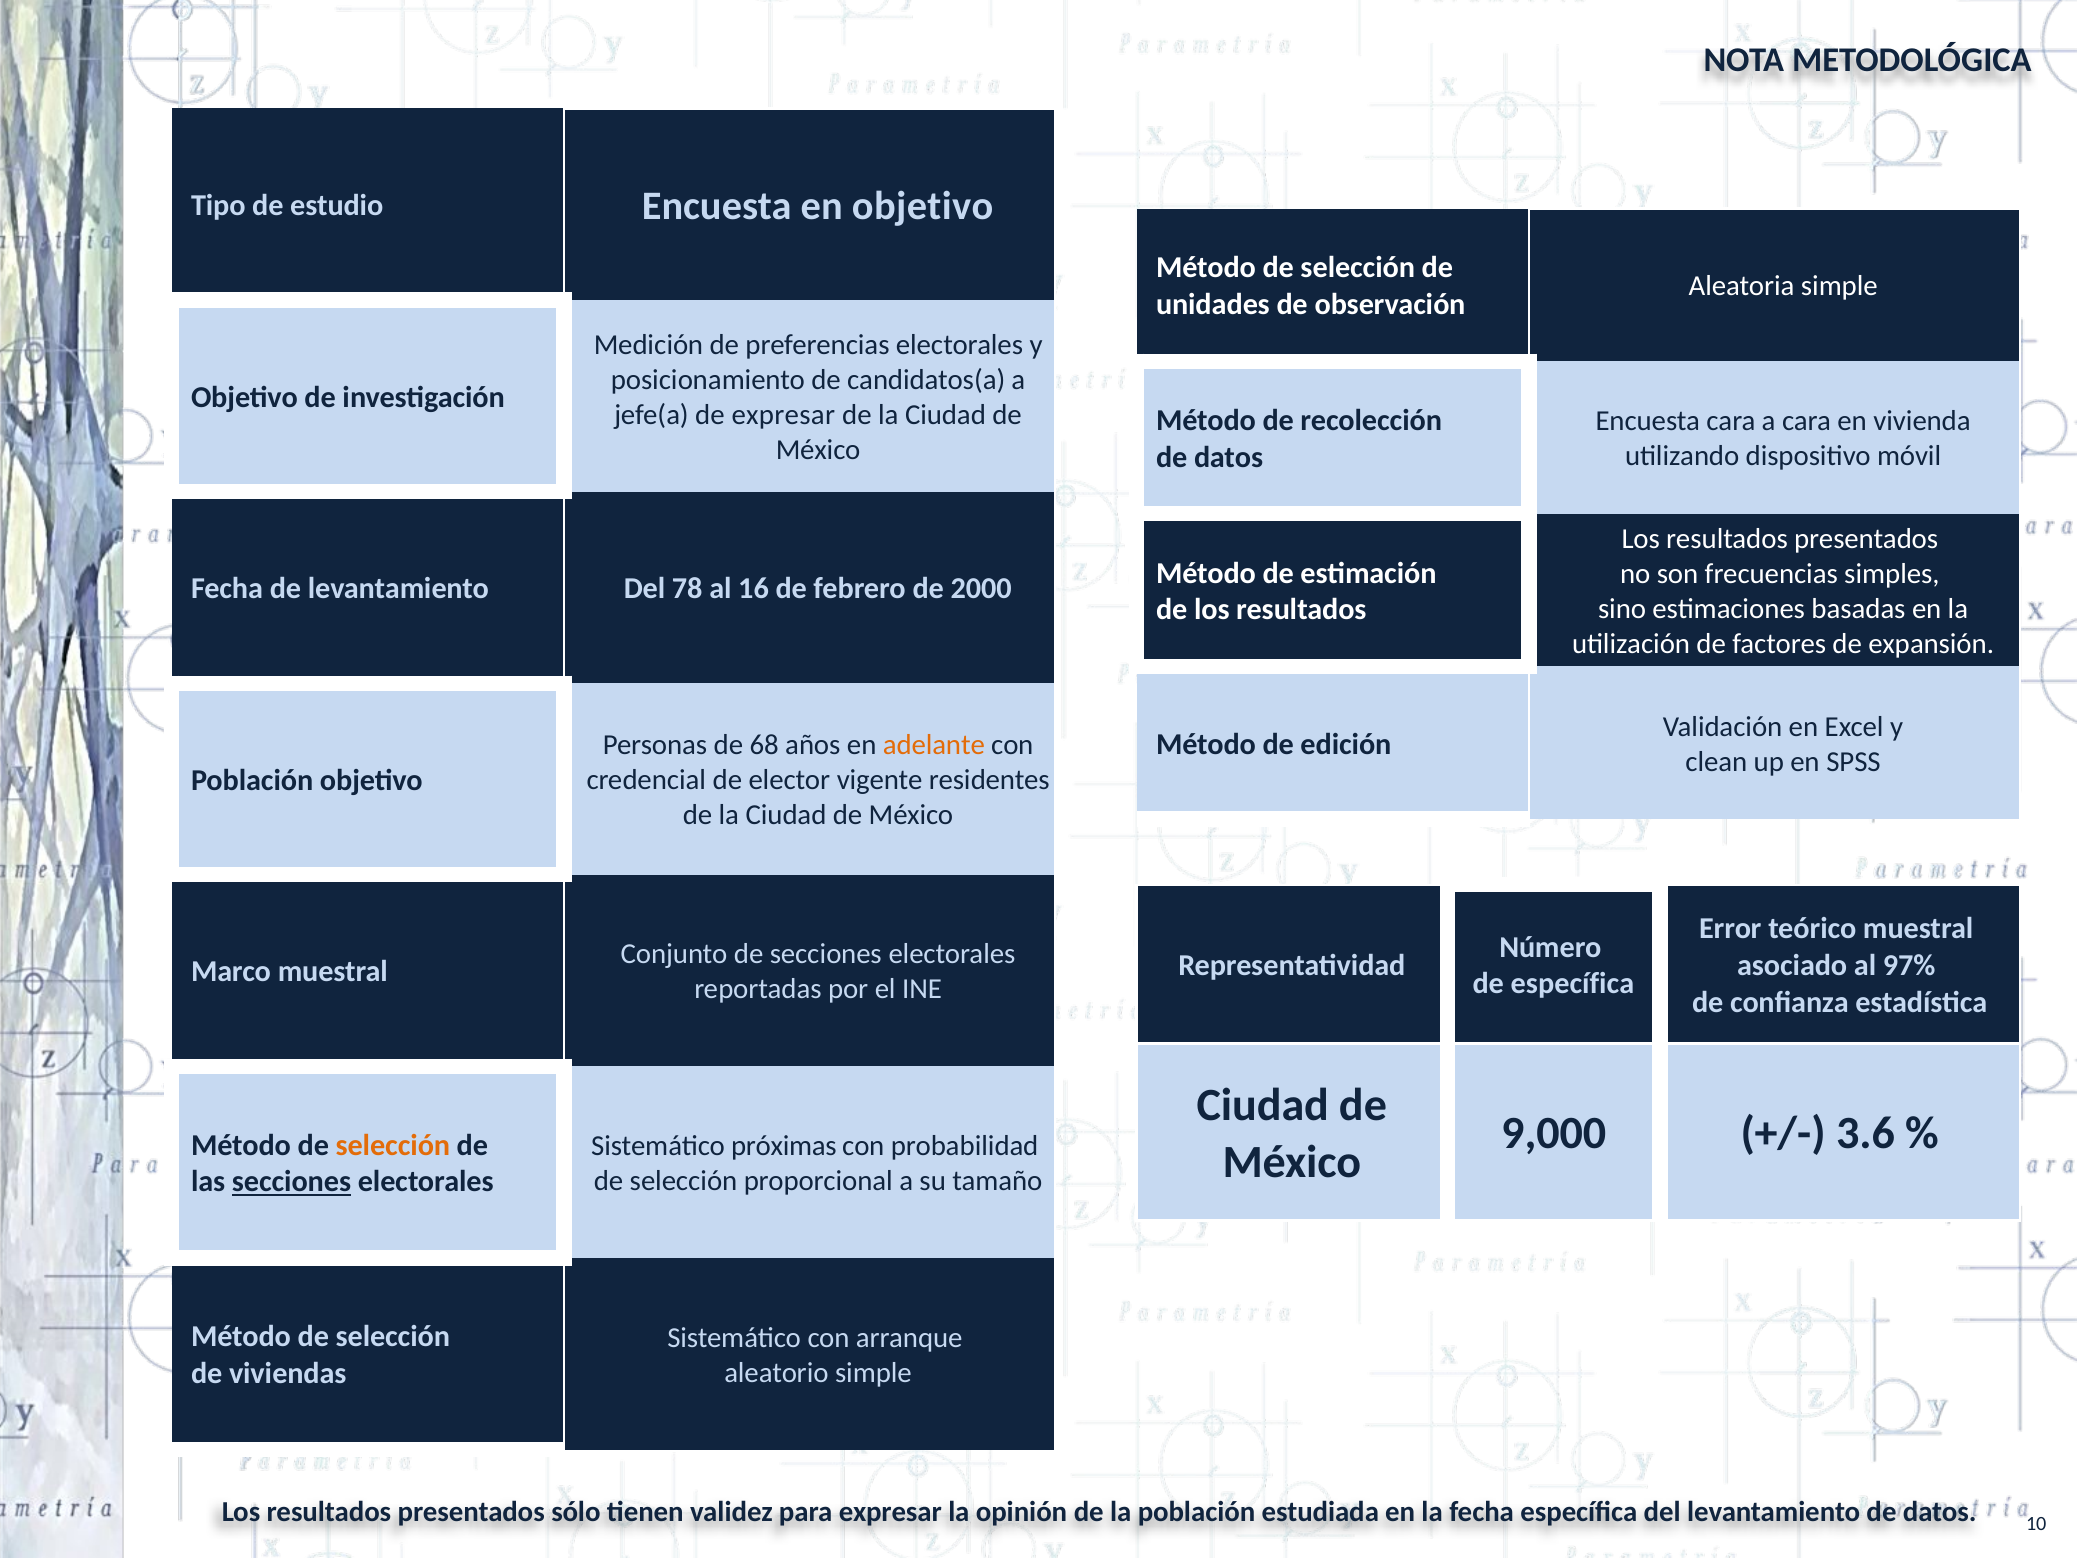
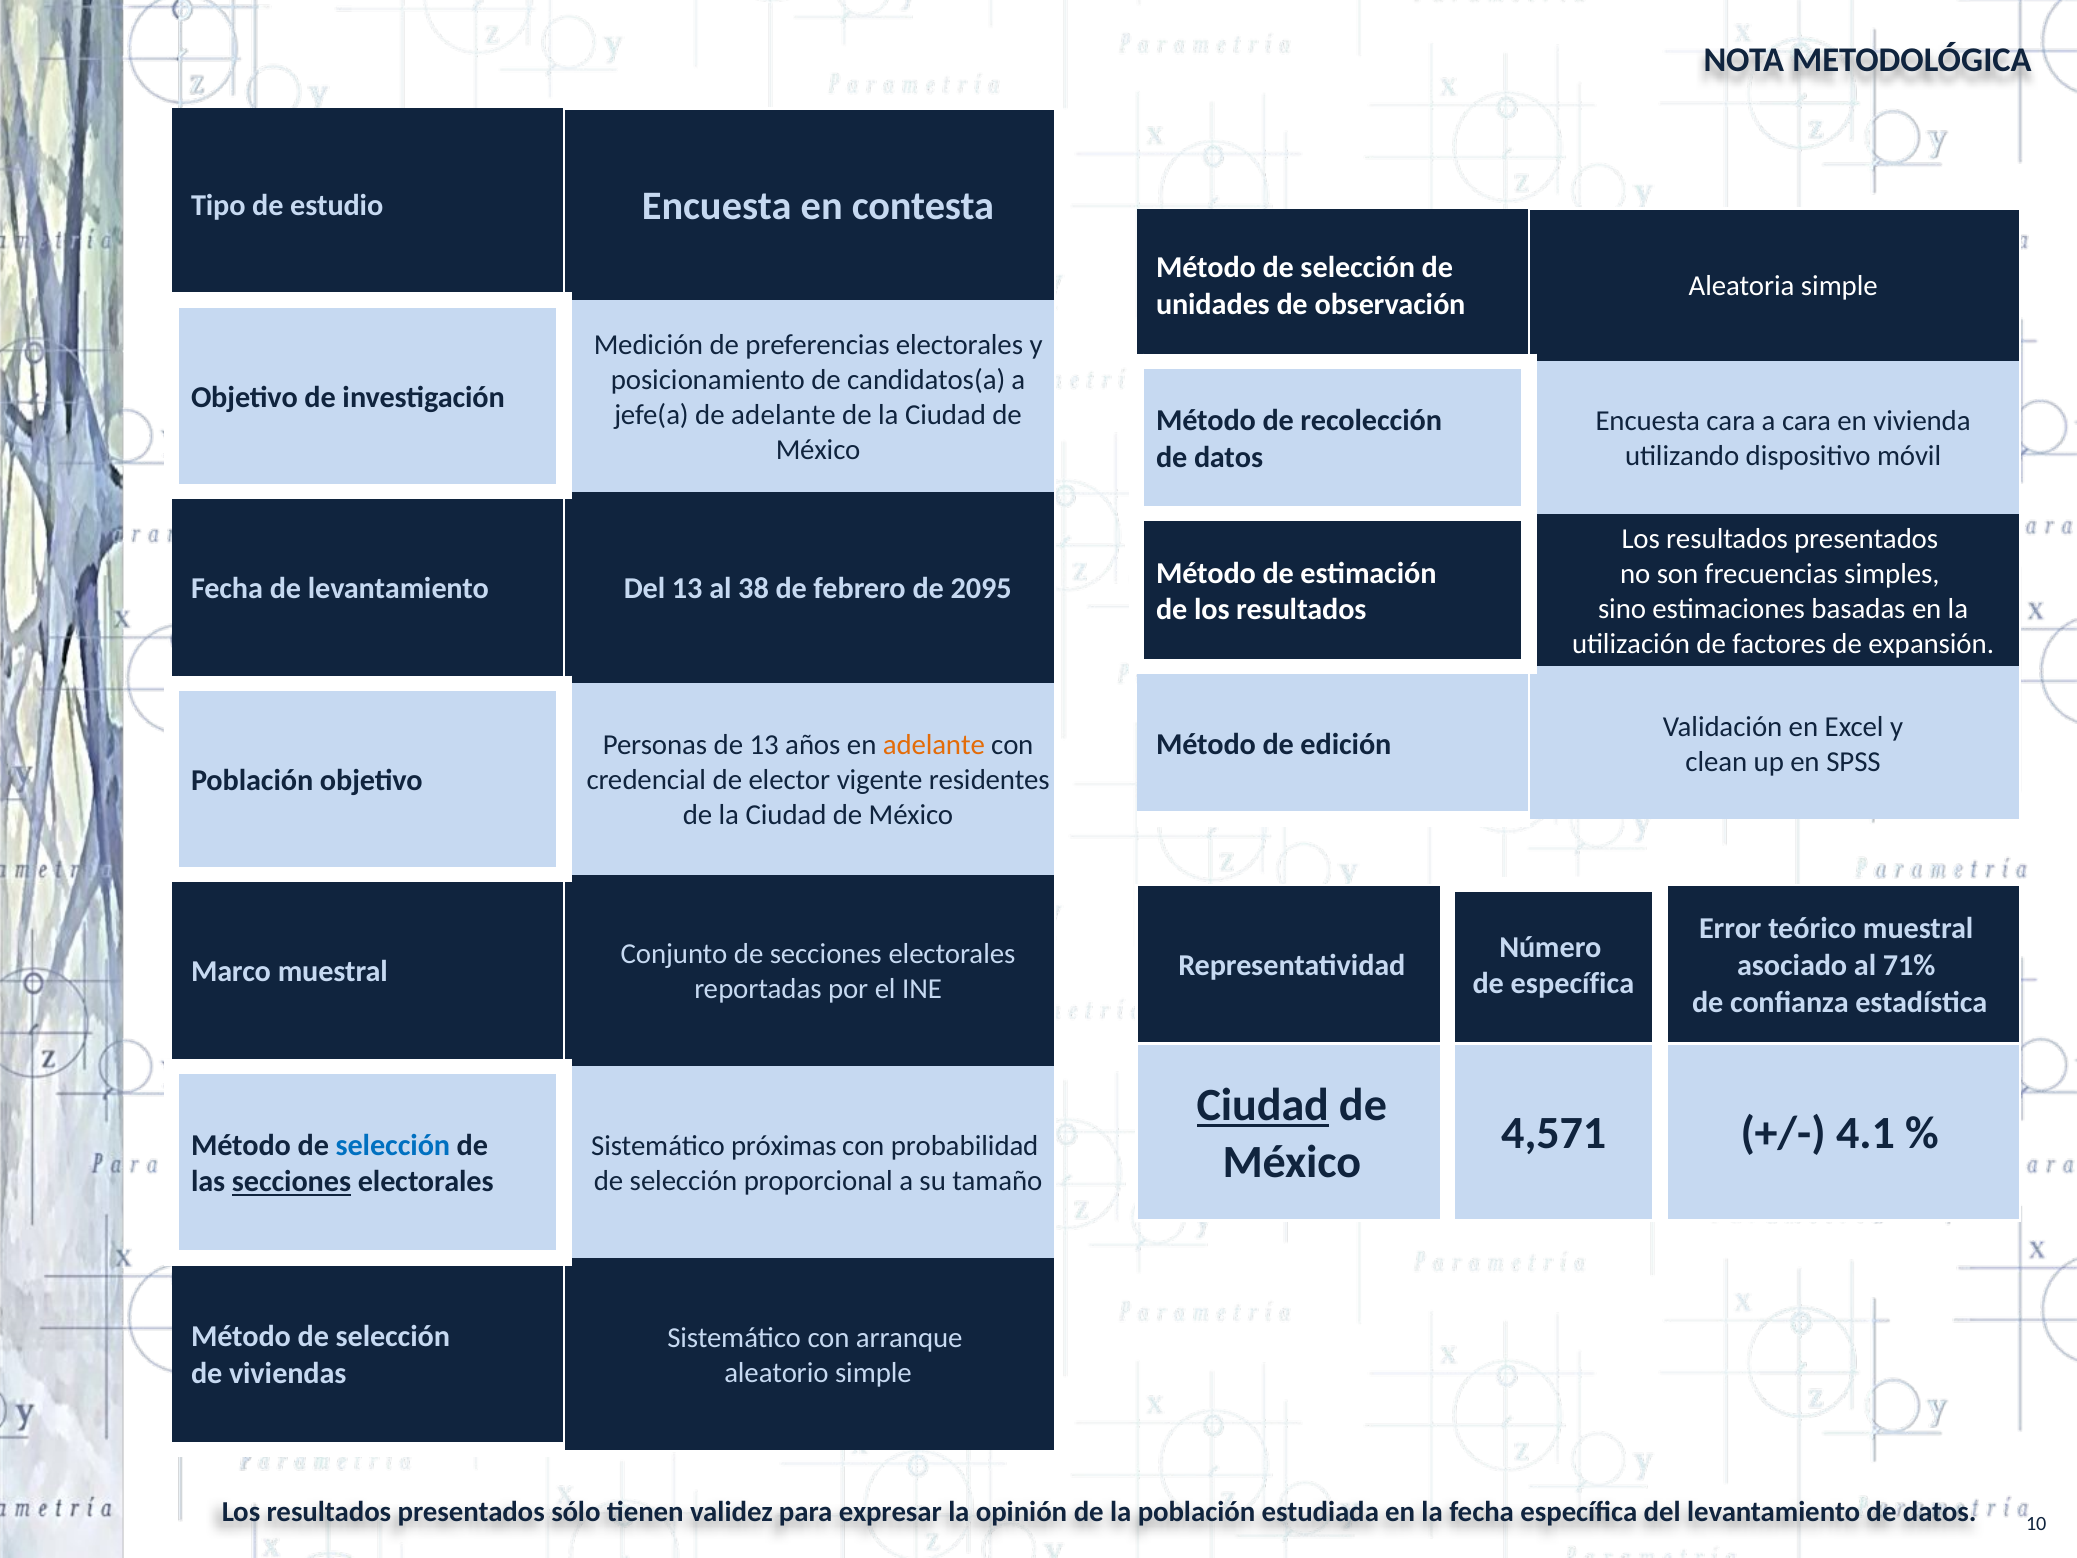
en objetivo: objetivo -> contesta
de expresar: expresar -> adelante
Del 78: 78 -> 13
16: 16 -> 38
2000: 2000 -> 2095
de 68: 68 -> 13
97%: 97% -> 71%
Ciudad at (1263, 1105) underline: none -> present
9,000: 9,000 -> 4,571
3.6: 3.6 -> 4.1
selección at (393, 1145) colour: orange -> blue
